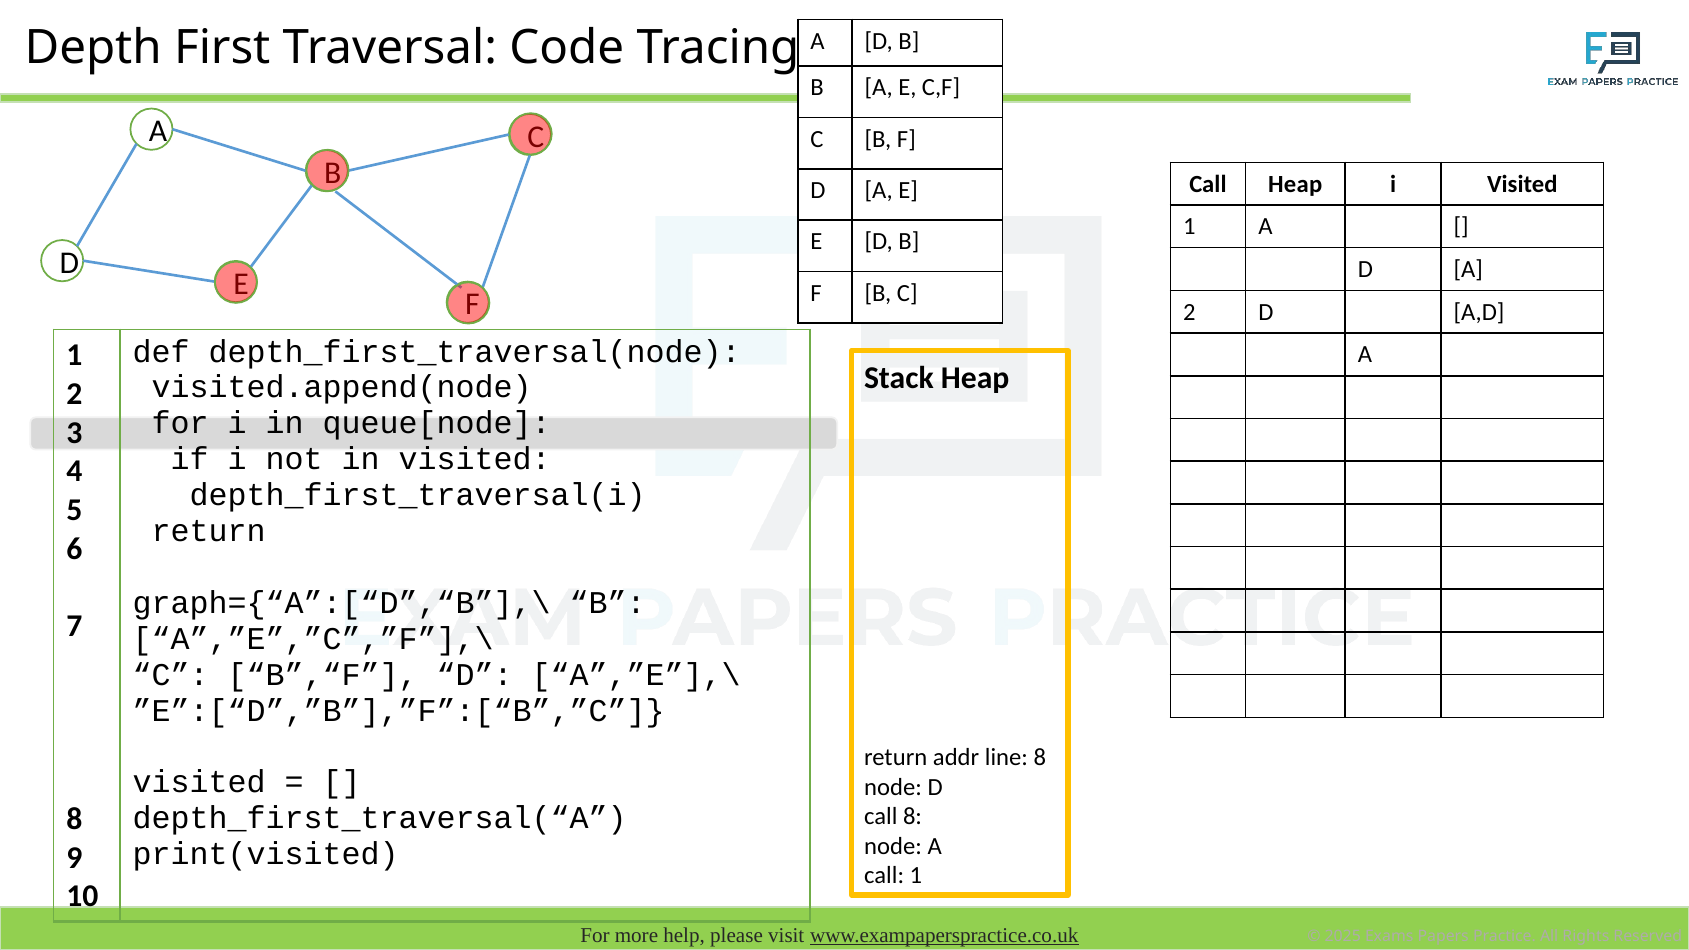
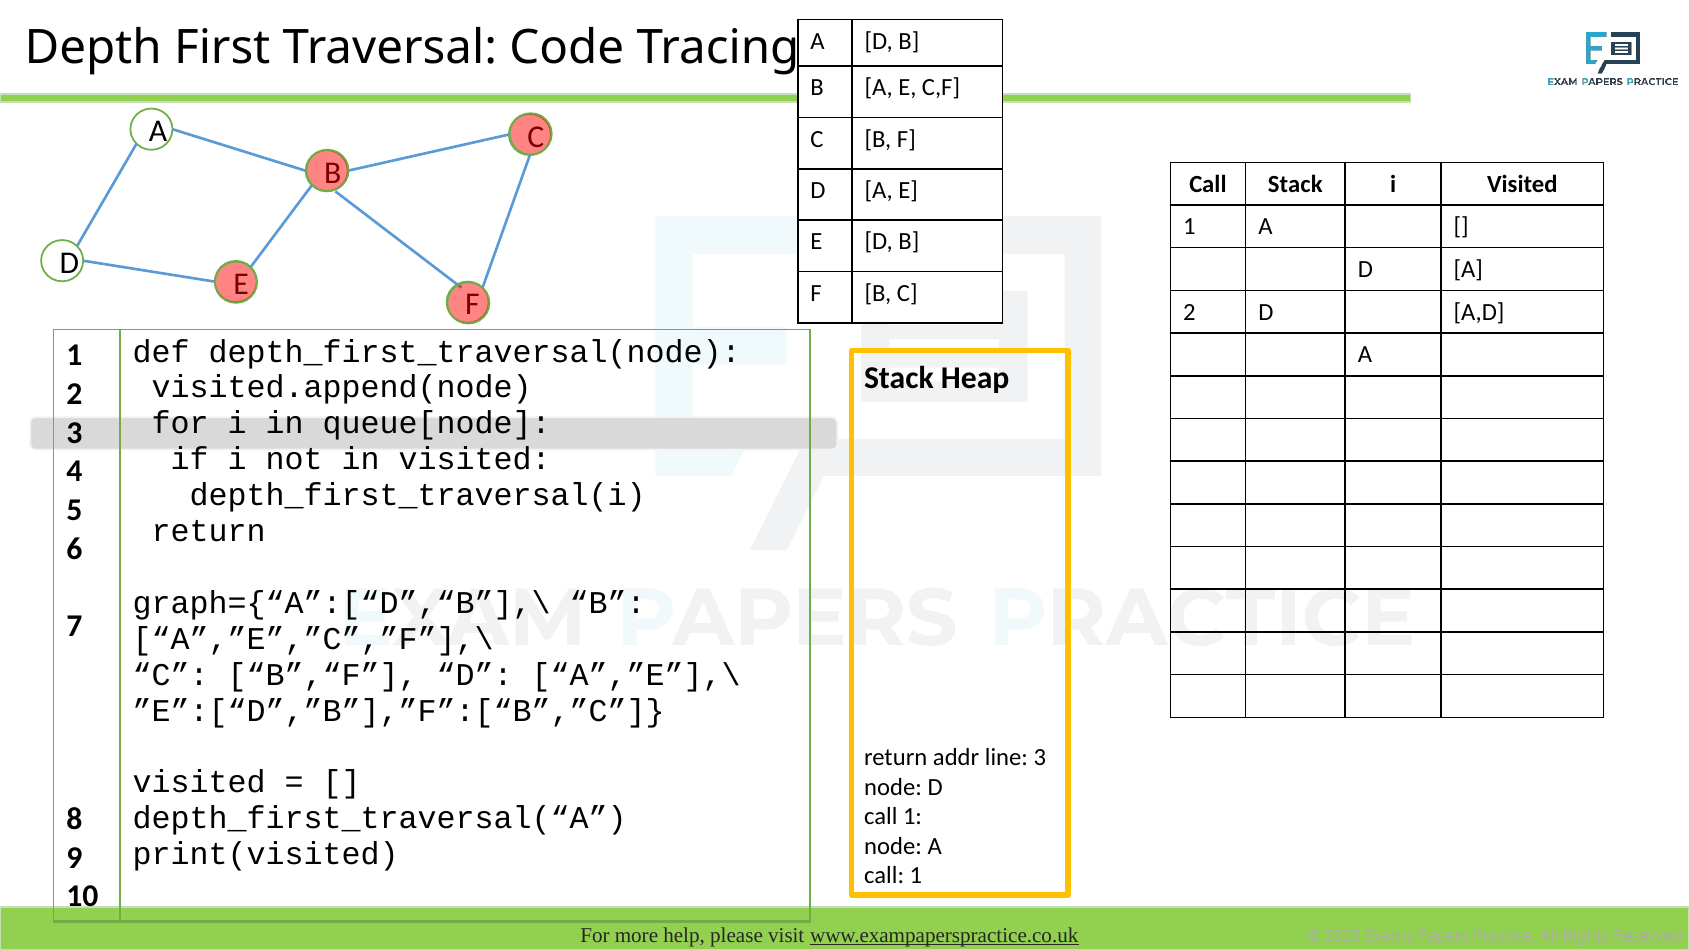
Call Heap: Heap -> Stack
line 8: 8 -> 3
8 at (913, 817): 8 -> 1
